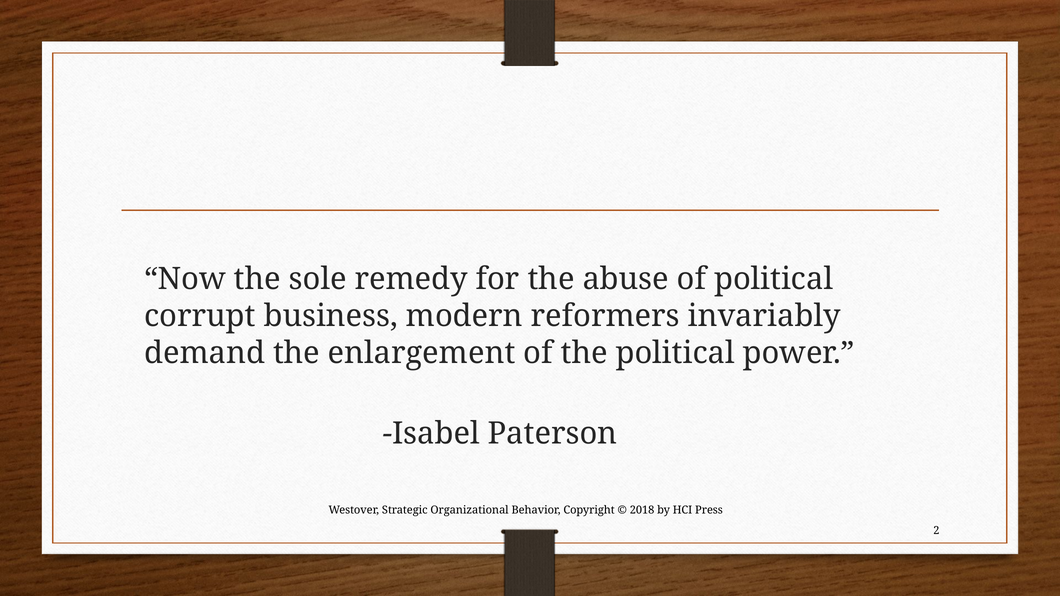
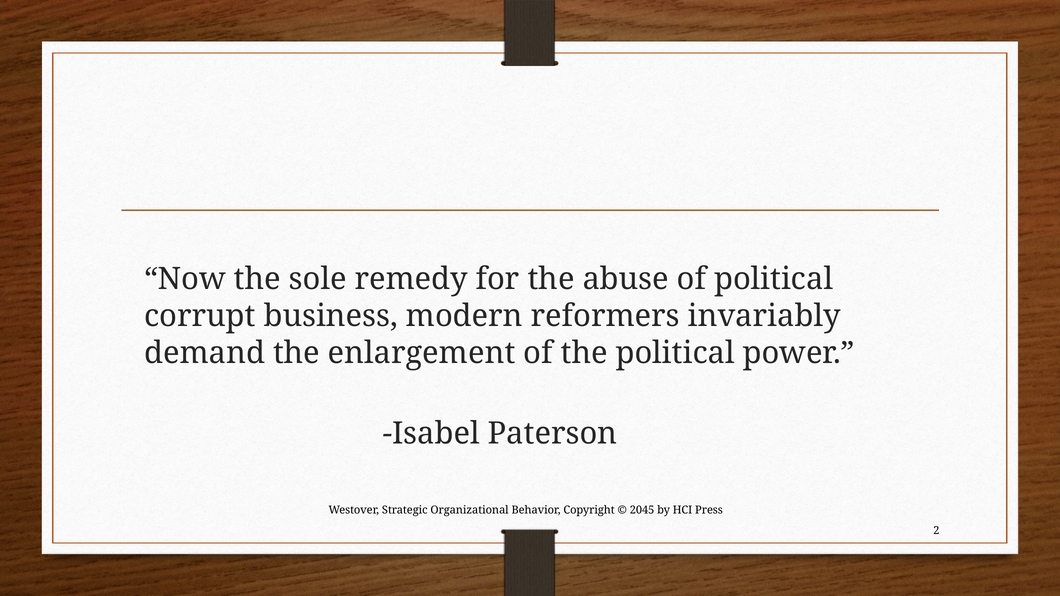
2018: 2018 -> 2045
